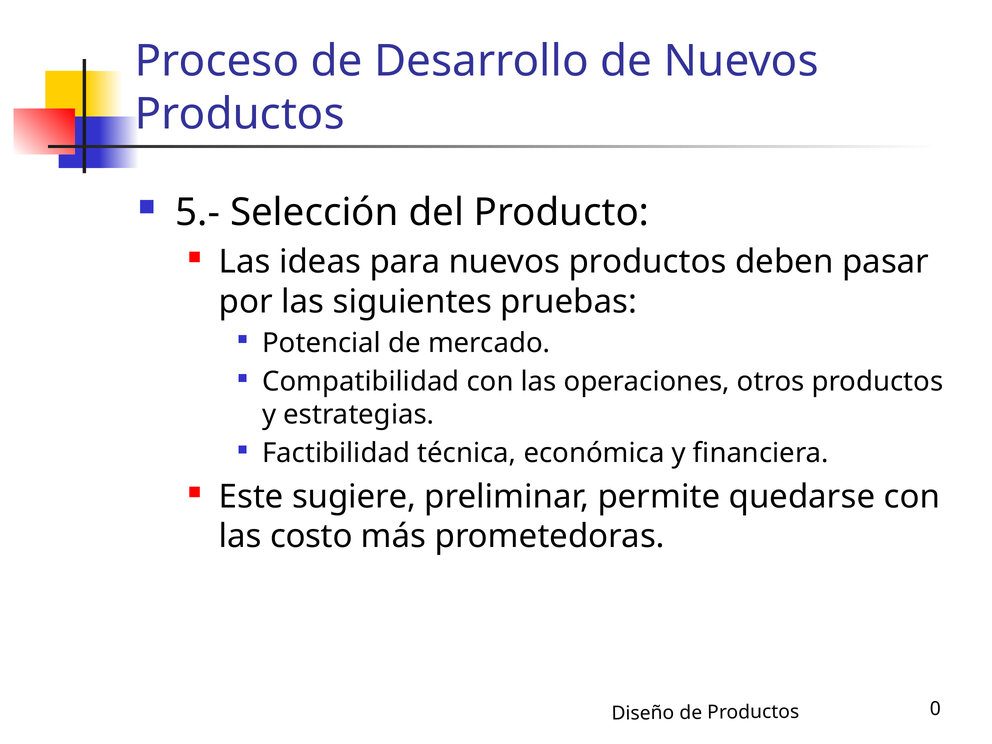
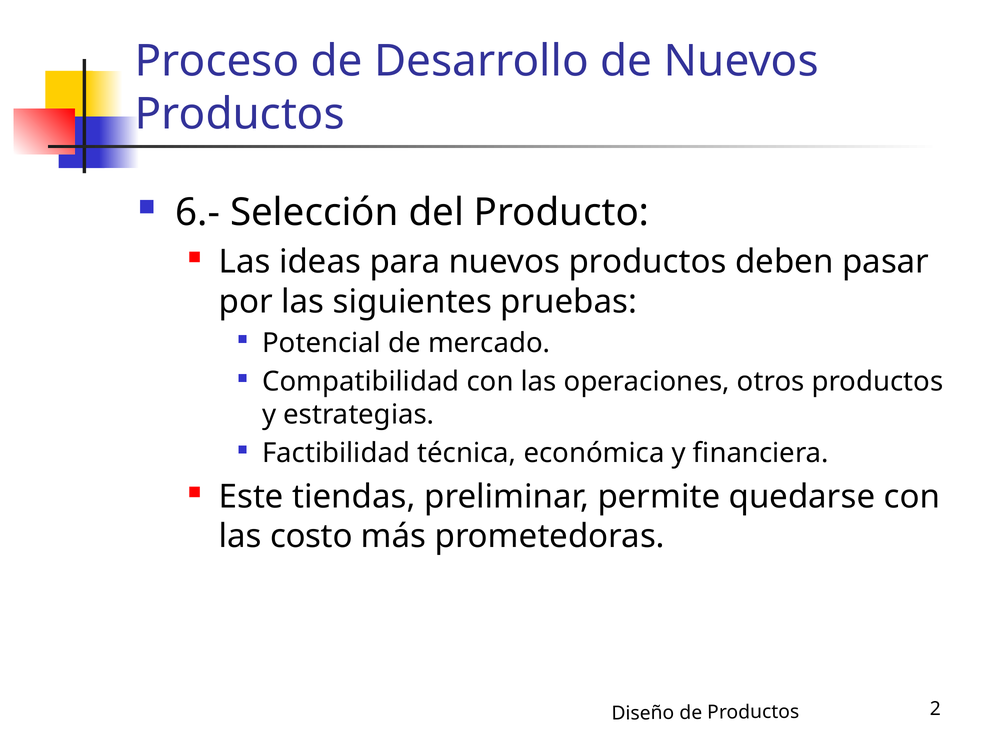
5.-: 5.- -> 6.-
sugiere: sugiere -> tiendas
0: 0 -> 2
